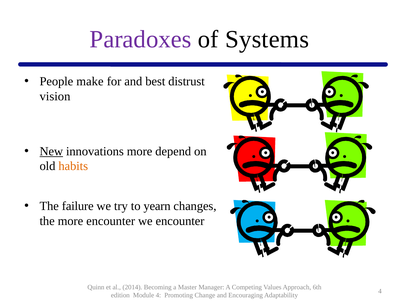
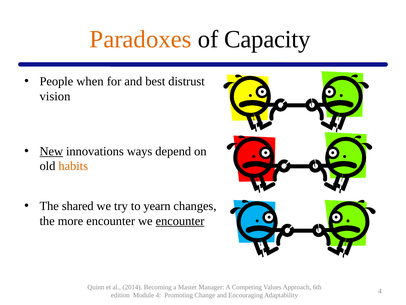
Paradoxes colour: purple -> orange
Systems: Systems -> Capacity
make: make -> when
innovations more: more -> ways
failure: failure -> shared
encounter at (180, 221) underline: none -> present
